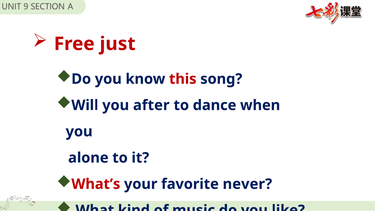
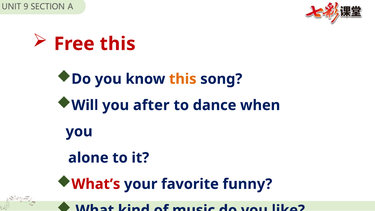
Free just: just -> this
this at (183, 79) colour: red -> orange
never: never -> funny
